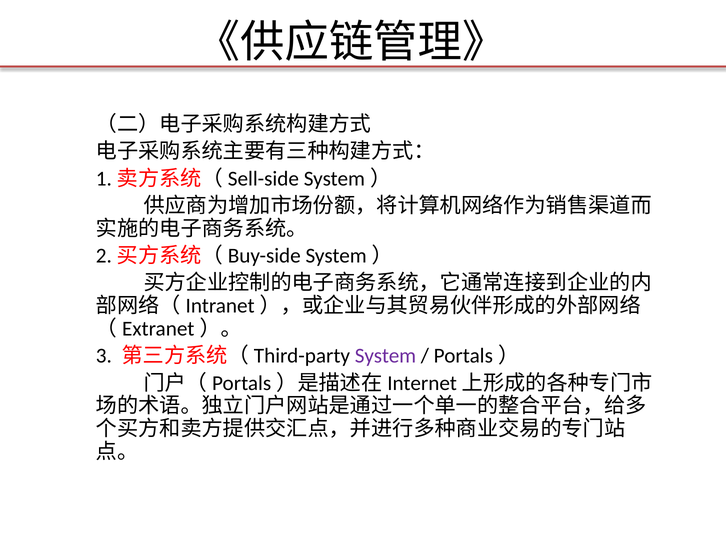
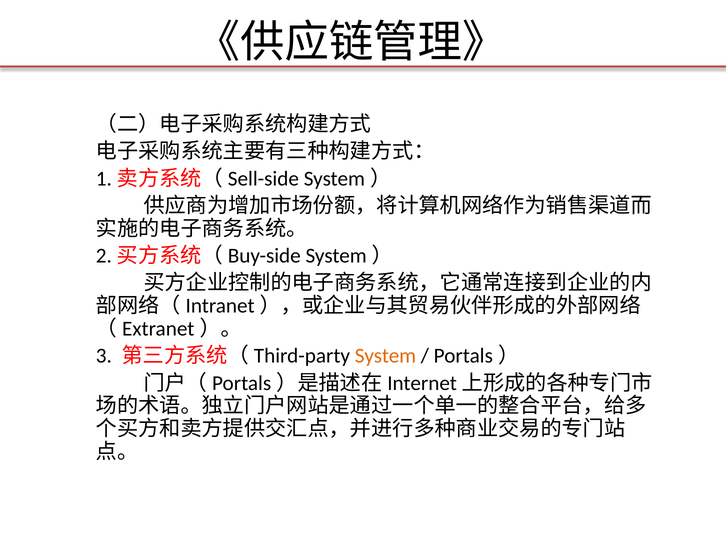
System colour: purple -> orange
